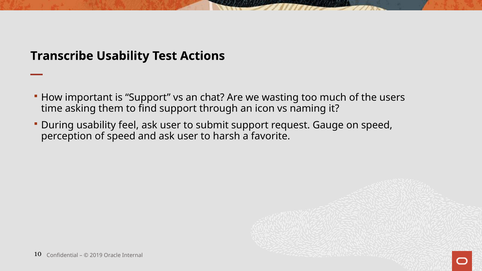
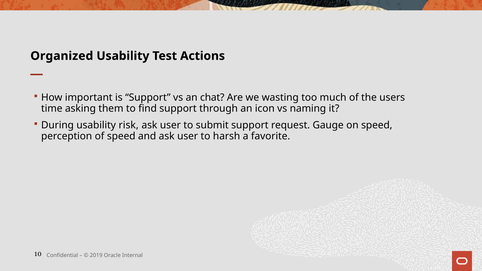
Transcribe: Transcribe -> Organized
feel: feel -> risk
